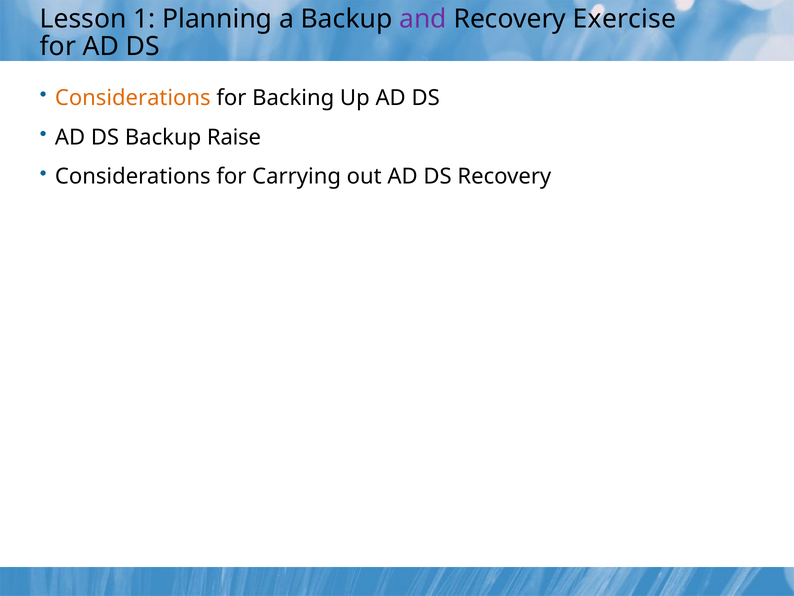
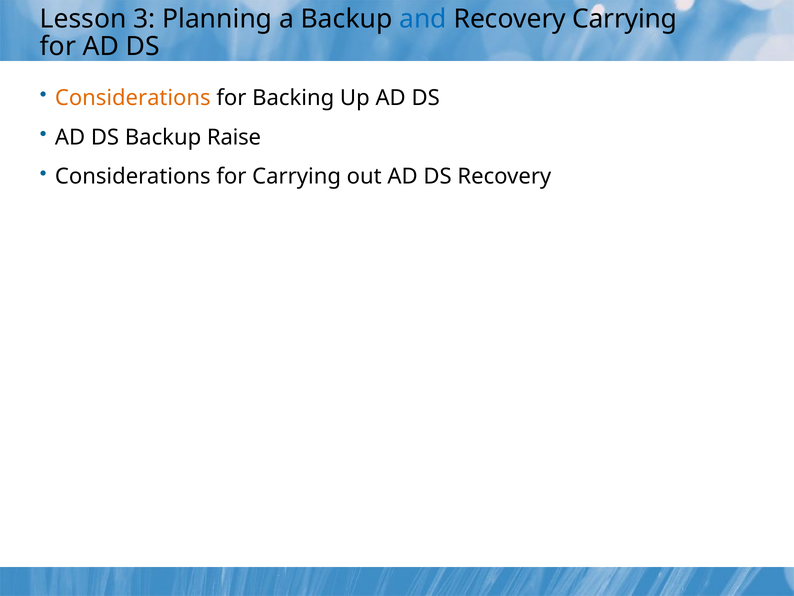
1: 1 -> 3
and colour: purple -> blue
Recovery Exercise: Exercise -> Carrying
